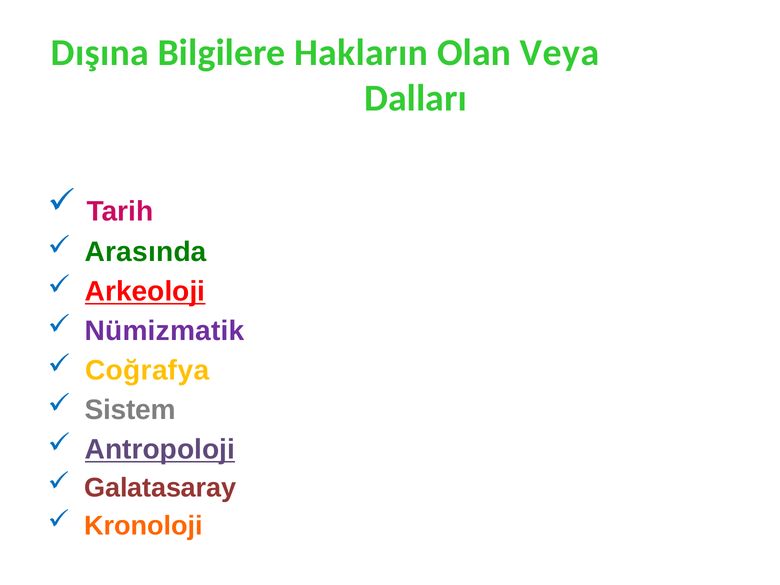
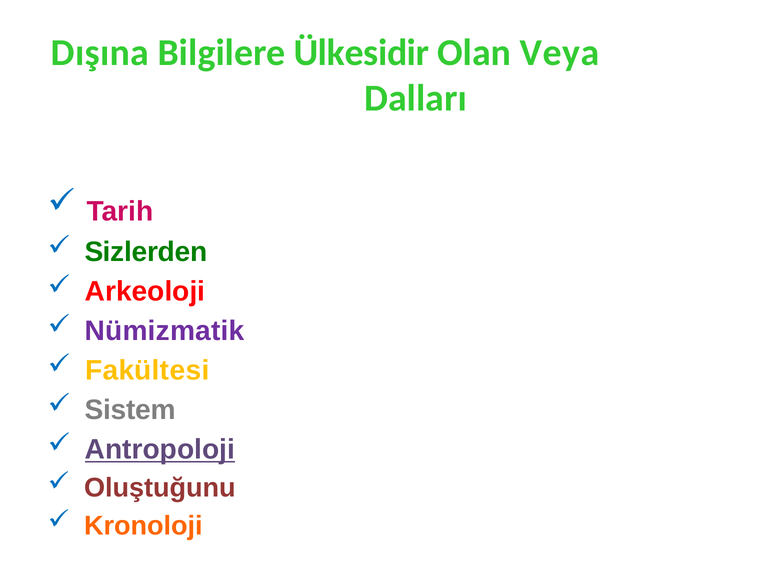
Hakların: Hakların -> Ülkesidir
Arasında: Arasında -> Sizlerden
Arkeoloji underline: present -> none
Coğrafya: Coğrafya -> Fakültesi
Galatasaray: Galatasaray -> Oluştuğunu
